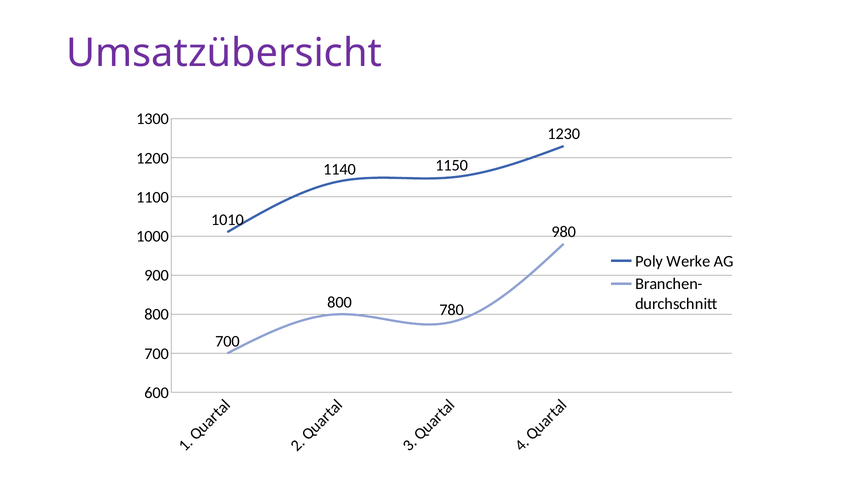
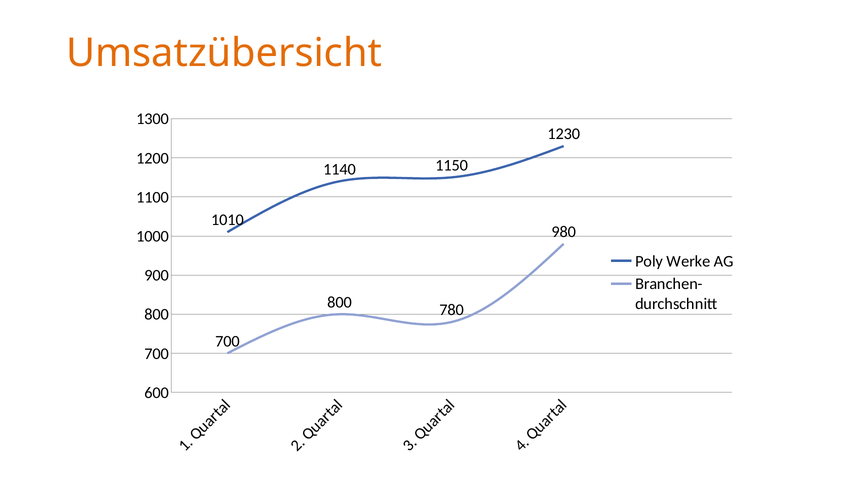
Umsatzübersicht colour: purple -> orange
